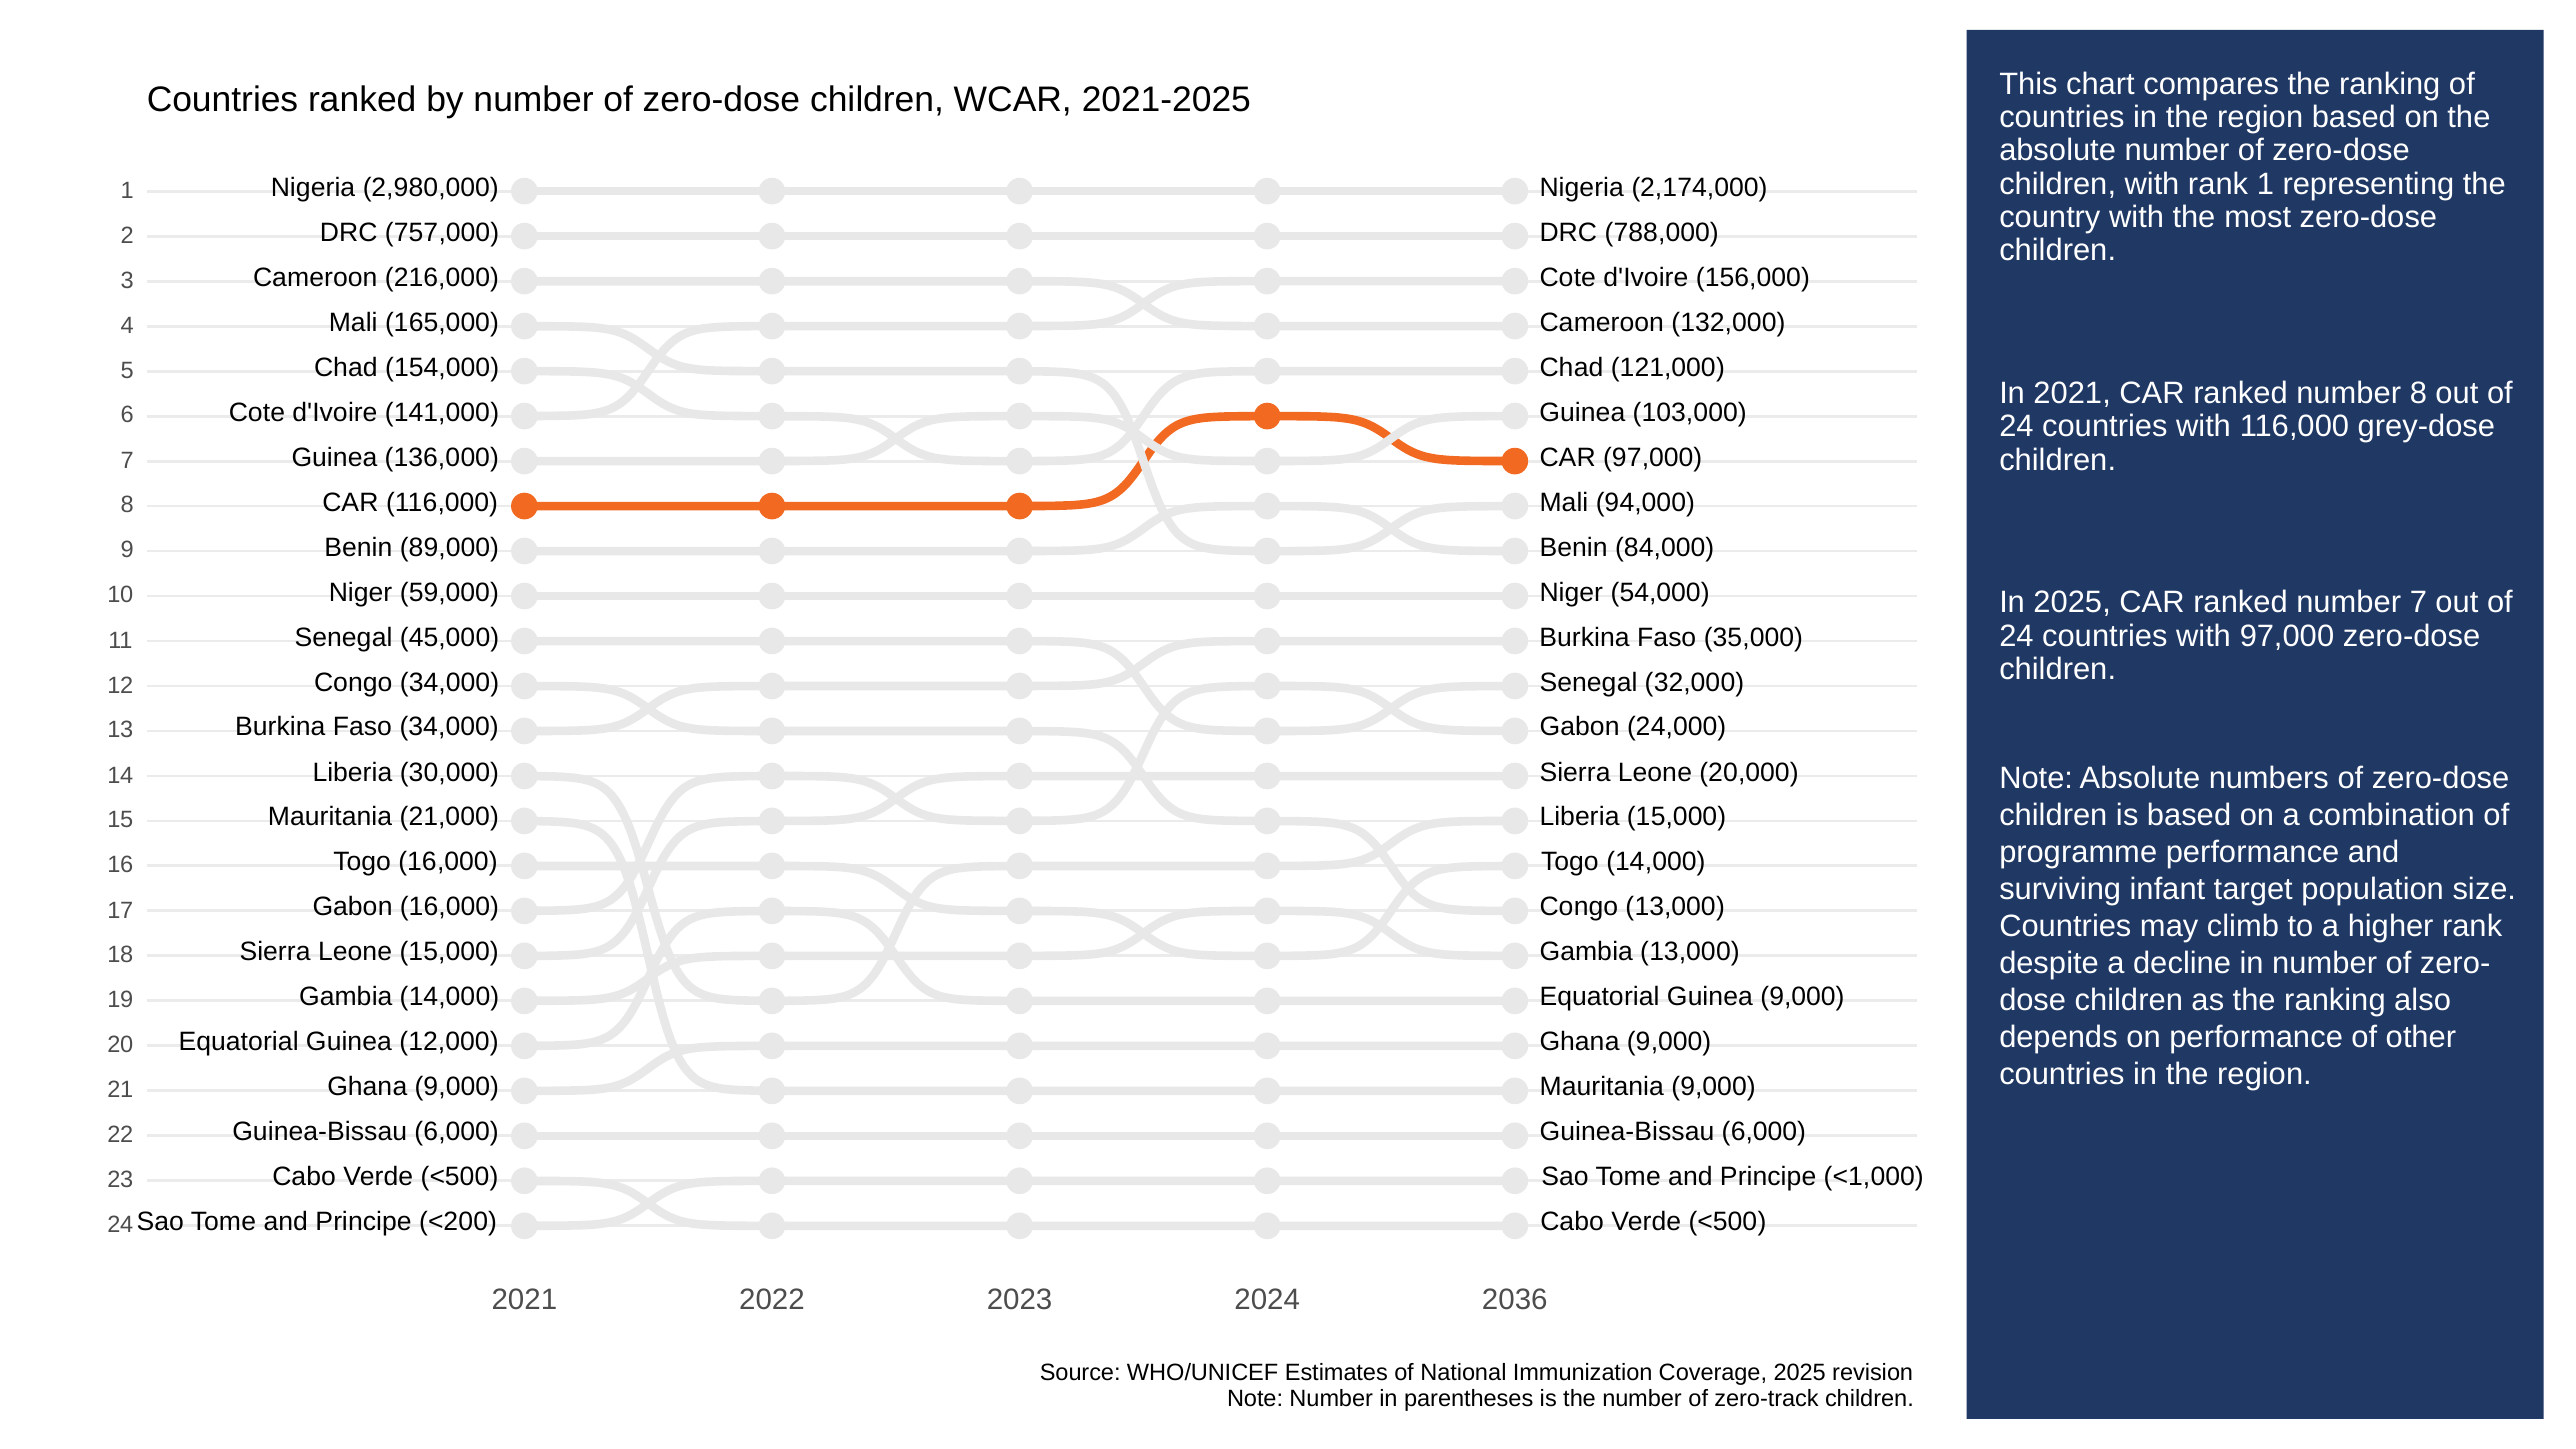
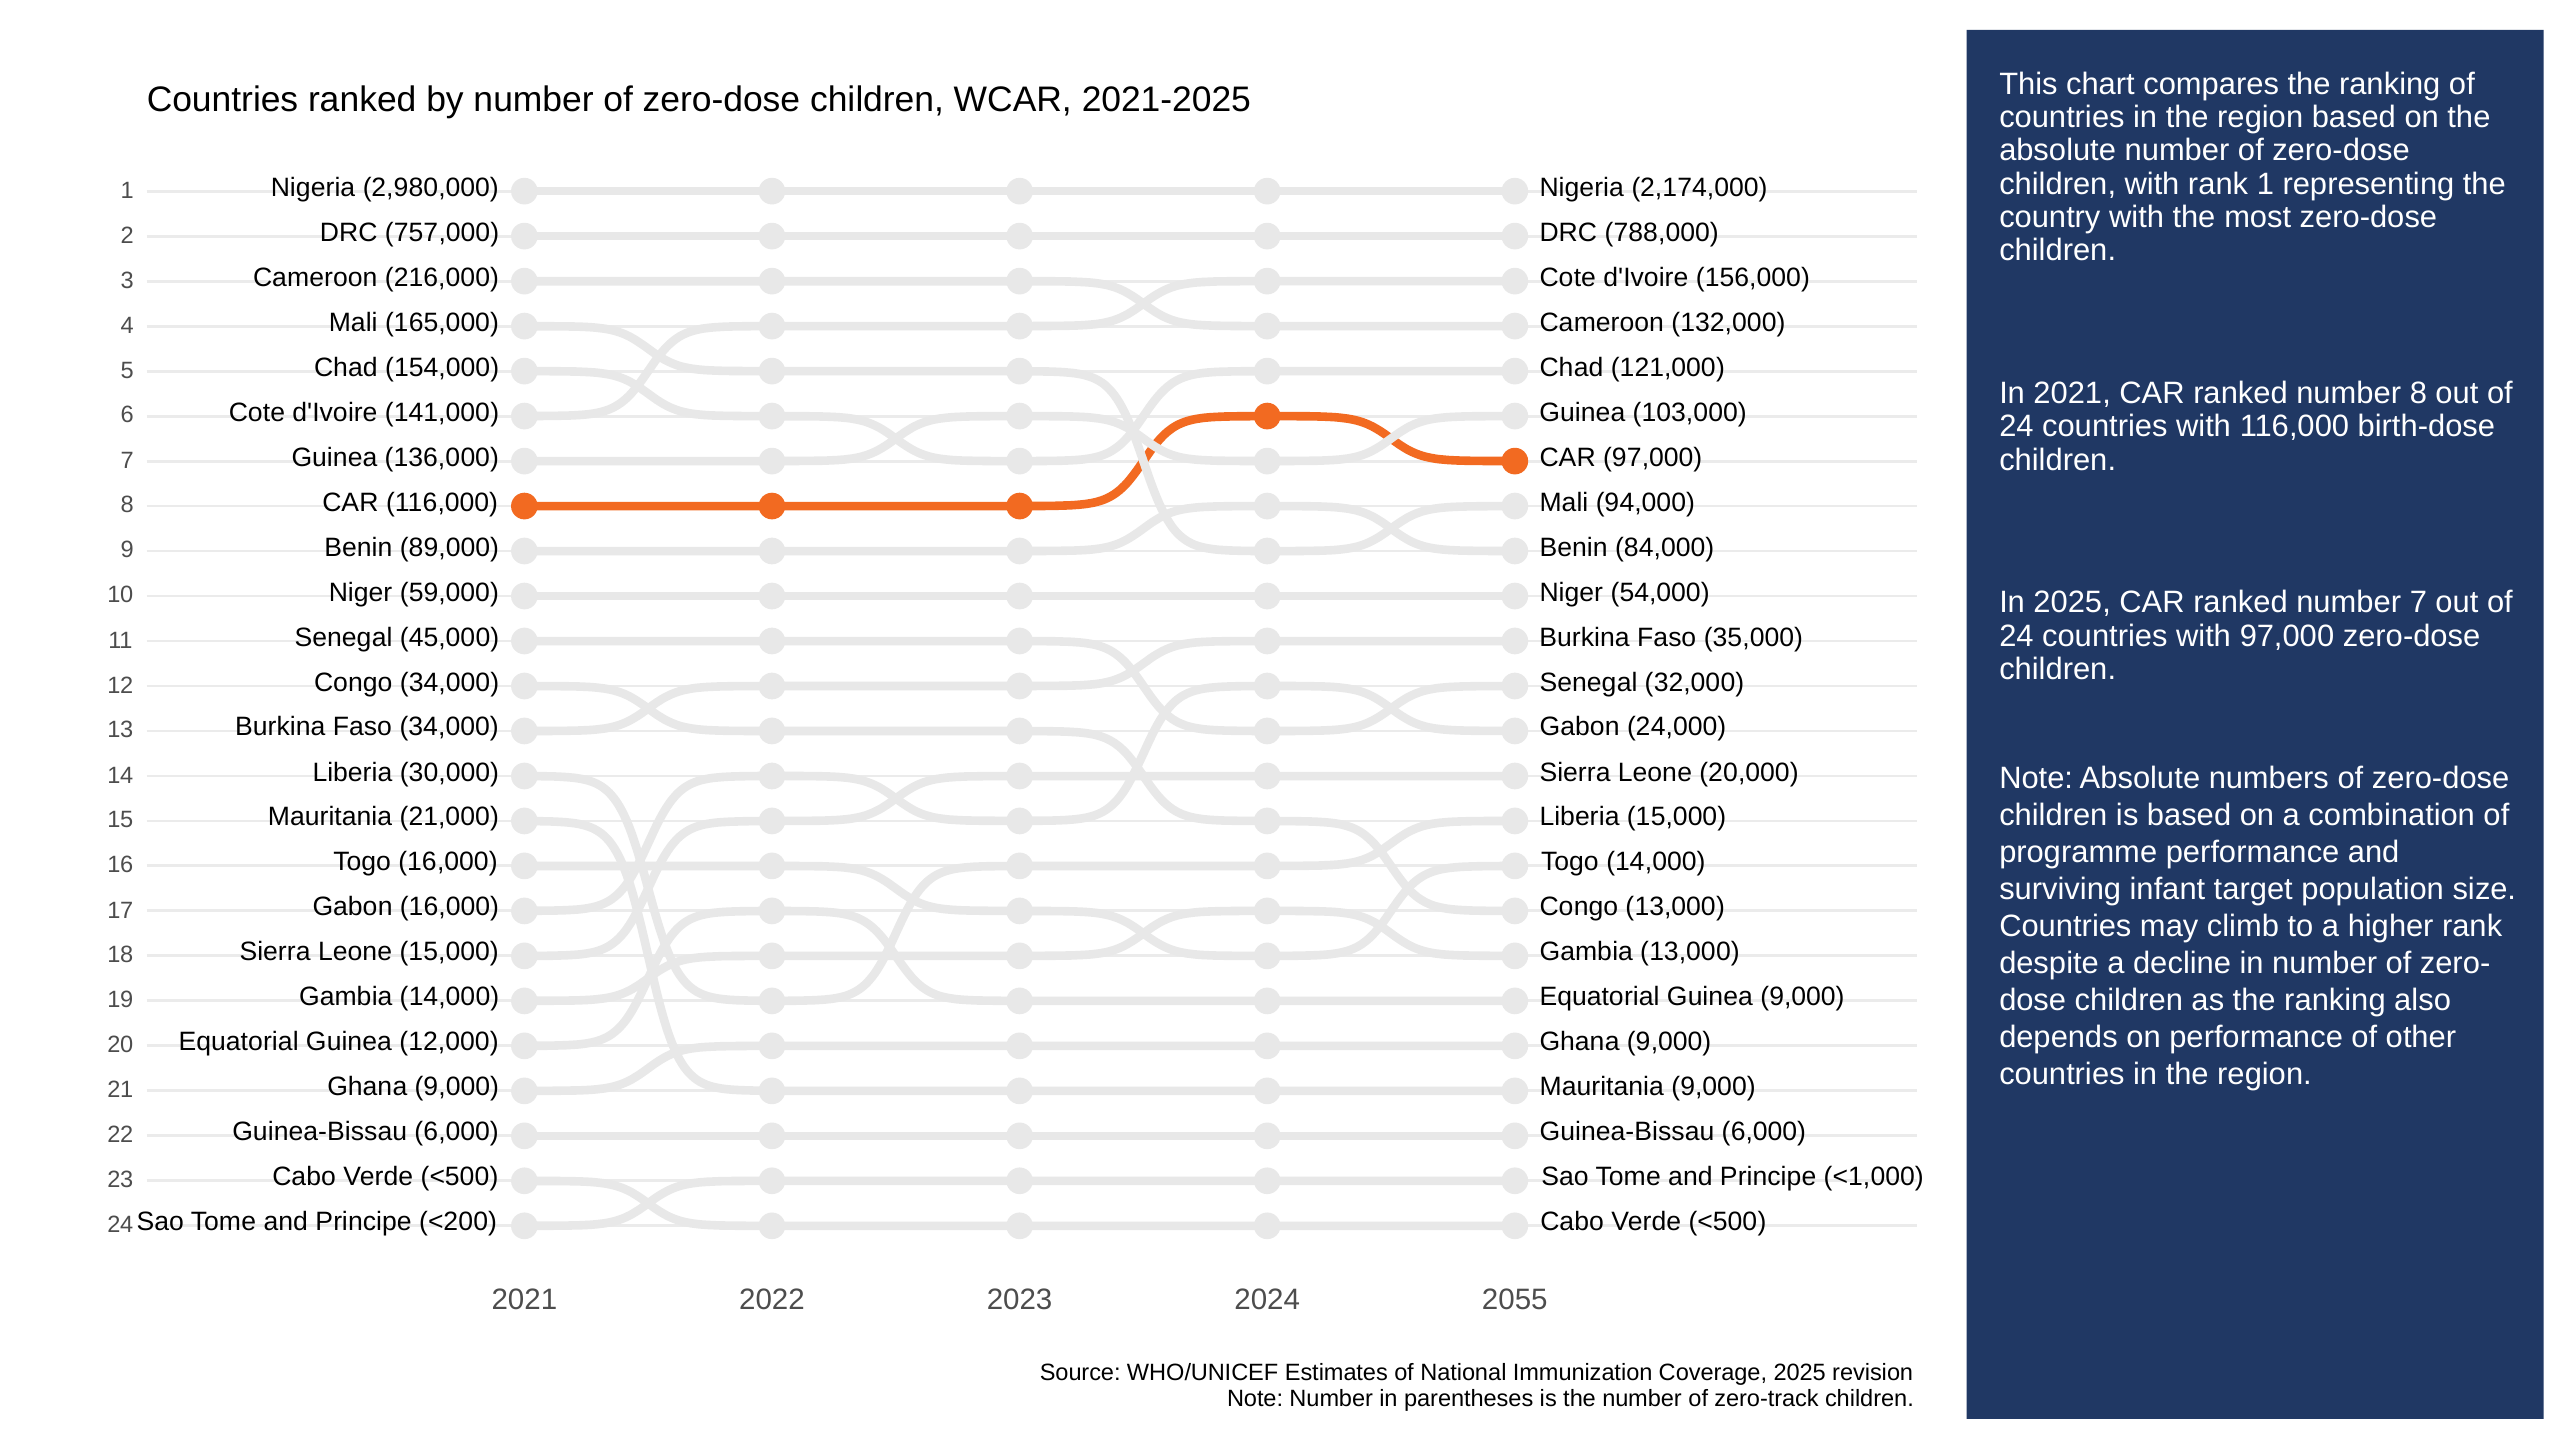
grey-dose: grey-dose -> birth-dose
2036: 2036 -> 2055
